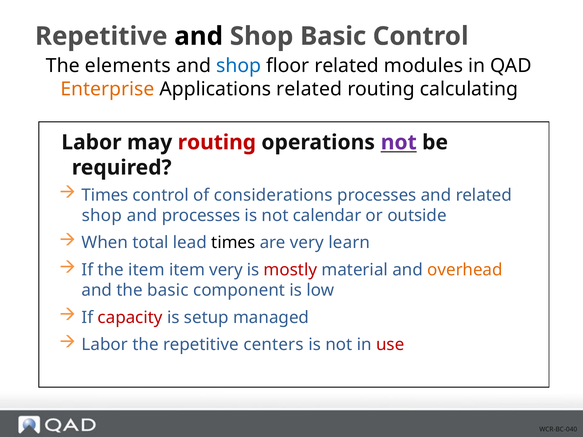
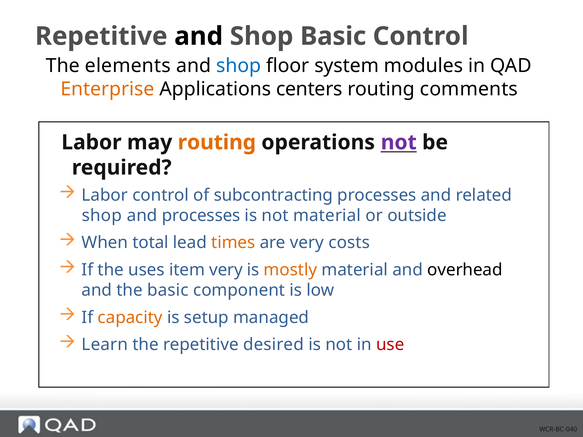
floor related: related -> system
Applications related: related -> centers
calculating: calculating -> comments
routing at (217, 142) colour: red -> orange
Times at (105, 195): Times -> Labor
considerations: considerations -> subcontracting
not calendar: calendar -> material
times at (233, 243) colour: black -> orange
learn: learn -> costs
the item: item -> uses
mostly colour: red -> orange
overhead colour: orange -> black
capacity colour: red -> orange
Labor at (105, 345): Labor -> Learn
centers: centers -> desired
